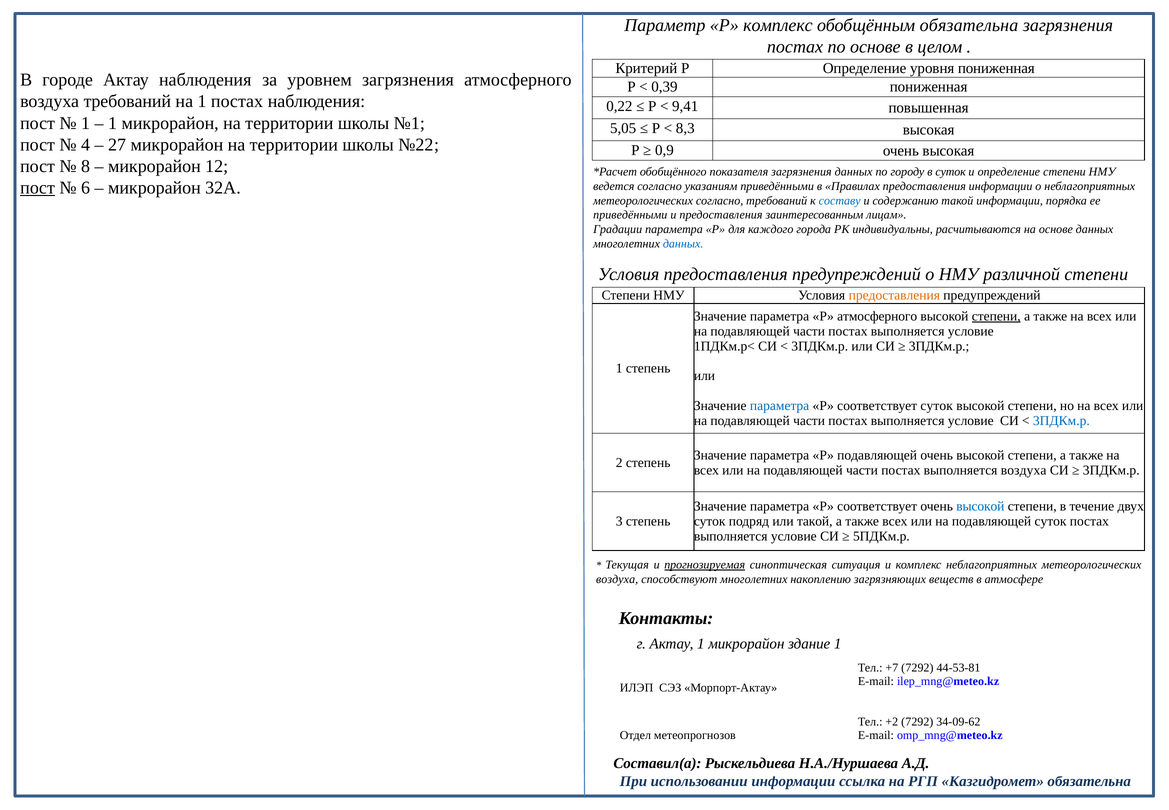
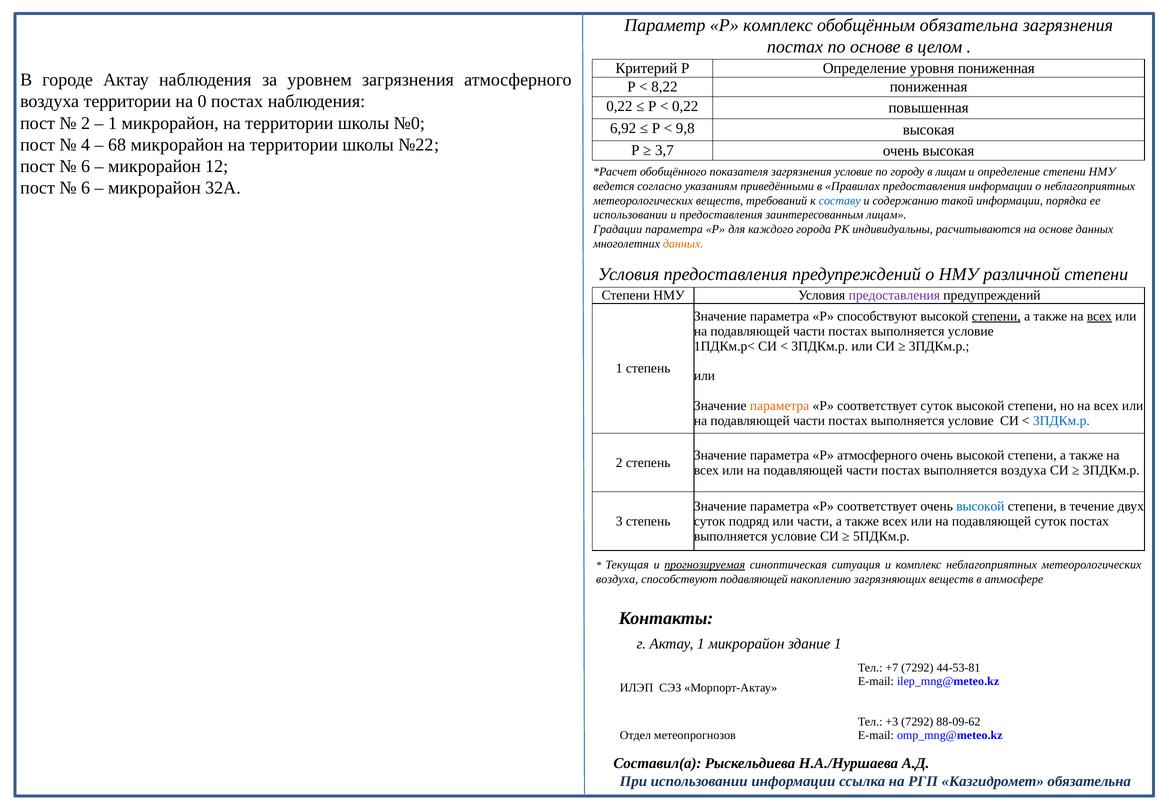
0,39: 0,39 -> 8,22
воздуха требований: требований -> территории
на 1: 1 -> 0
9,41 at (685, 106): 9,41 -> 0,22
1 at (86, 123): 1 -> 2
№1: №1 -> №0
5,05: 5,05 -> 6,92
8,3: 8,3 -> 9,8
27: 27 -> 68
0,9: 0,9 -> 3,7
8 at (86, 166): 8 -> 6
загрязнения данных: данных -> условие
в суток: суток -> лицам
пост at (38, 188) underline: present -> none
метеорологических согласно: согласно -> веществ
приведёнными at (630, 215): приведёнными -> использовании
данных at (683, 244) colour: blue -> orange
предоставления at (894, 295) colour: orange -> purple
Р атмосферного: атмосферного -> способствуют
всех at (1099, 316) underline: none -> present
параметра at (780, 406) colour: blue -> orange
Р подавляющей: подавляющей -> атмосферного
или такой: такой -> части
способствуют многолетних: многолетних -> подавляющей
+2: +2 -> +3
34-09-62: 34-09-62 -> 88-09-62
